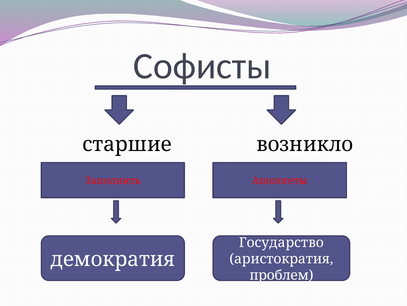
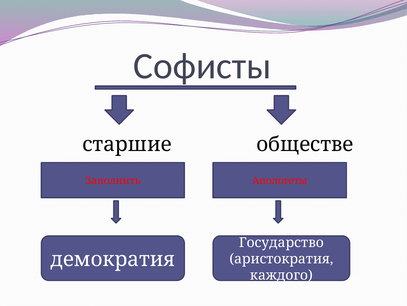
возникло: возникло -> обществе
проблем: проблем -> каждого
